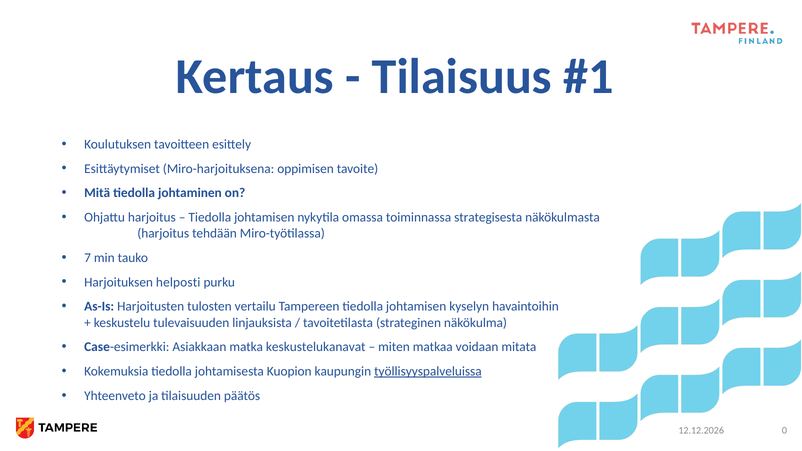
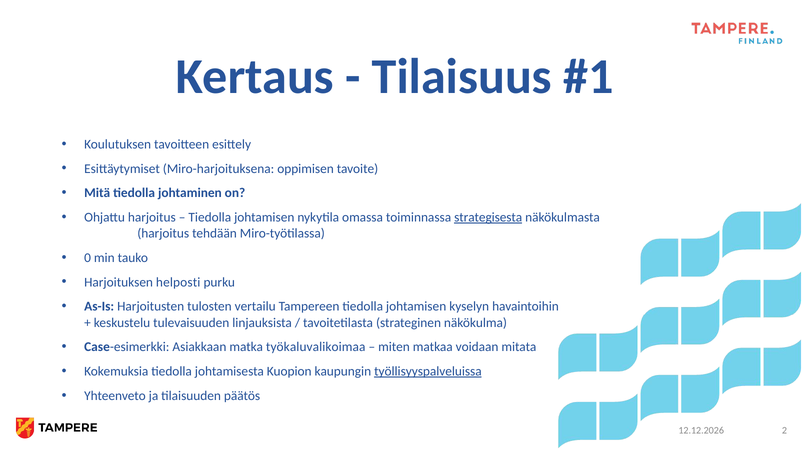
strategisesta underline: none -> present
7: 7 -> 0
keskustelukanavat: keskustelukanavat -> työkaluvalikoimaa
0: 0 -> 2
